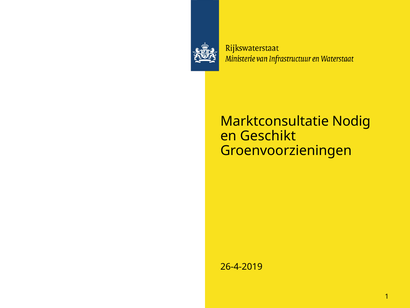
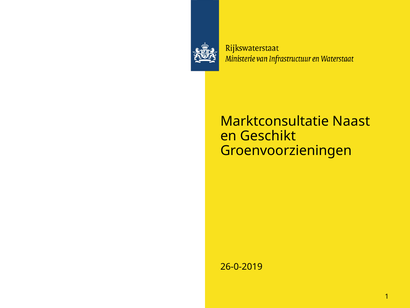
Nodig: Nodig -> Naast
26-4-2019: 26-4-2019 -> 26-0-2019
